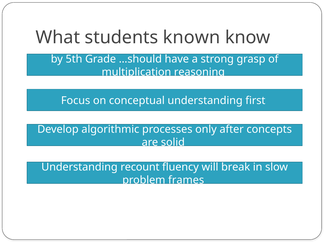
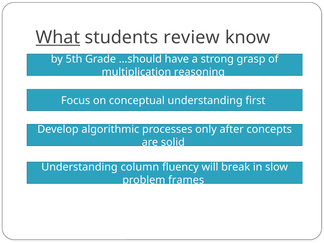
What underline: none -> present
known: known -> review
recount: recount -> column
